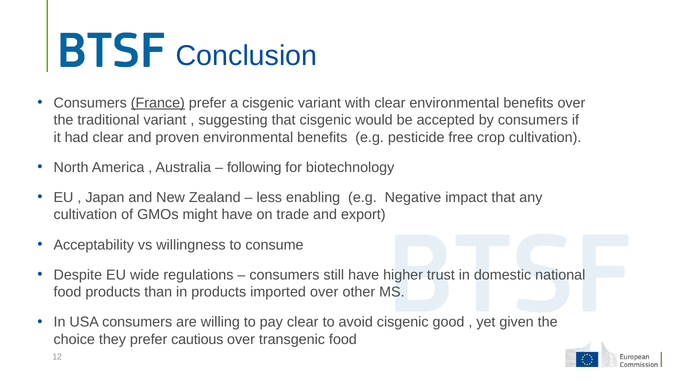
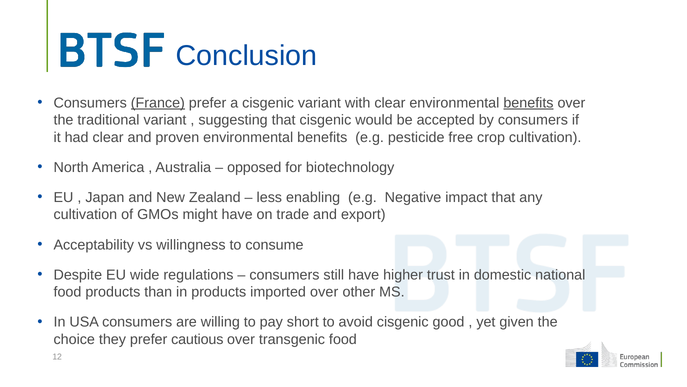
benefits at (528, 103) underline: none -> present
following: following -> opposed
pay clear: clear -> short
